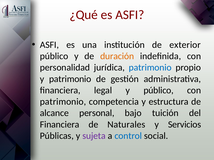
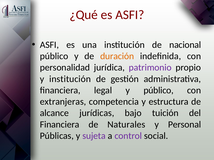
exterior: exterior -> nacional
patrimonio at (150, 68) colour: blue -> purple
y patrimonio: patrimonio -> institución
patrimonio at (63, 102): patrimonio -> extranjeras
personal: personal -> jurídicas
Servicios: Servicios -> Personal
control colour: blue -> purple
